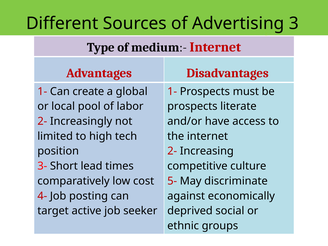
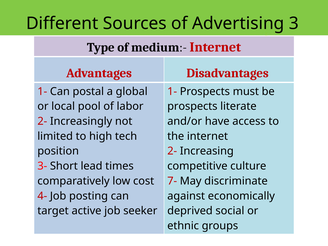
create: create -> postal
5-: 5- -> 7-
